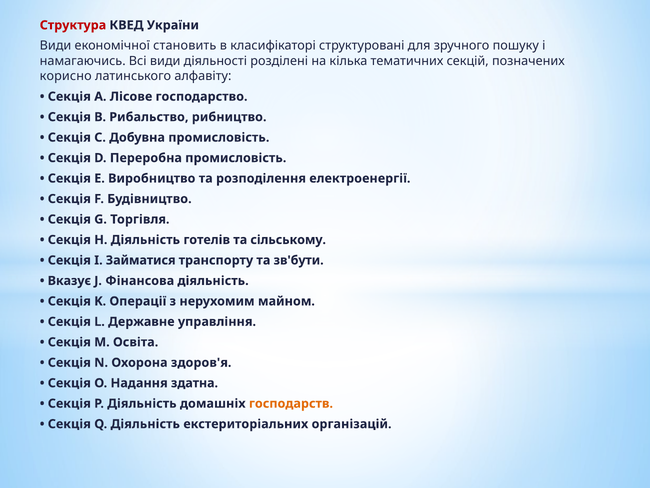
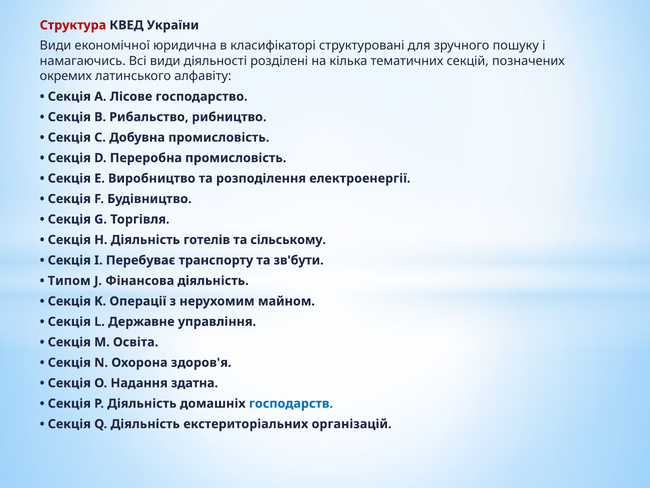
становить: становить -> юридична
корисно: корисно -> окремих
Займатися: Займатися -> Перебуває
Вказує: Вказує -> Типом
господарств colour: orange -> blue
